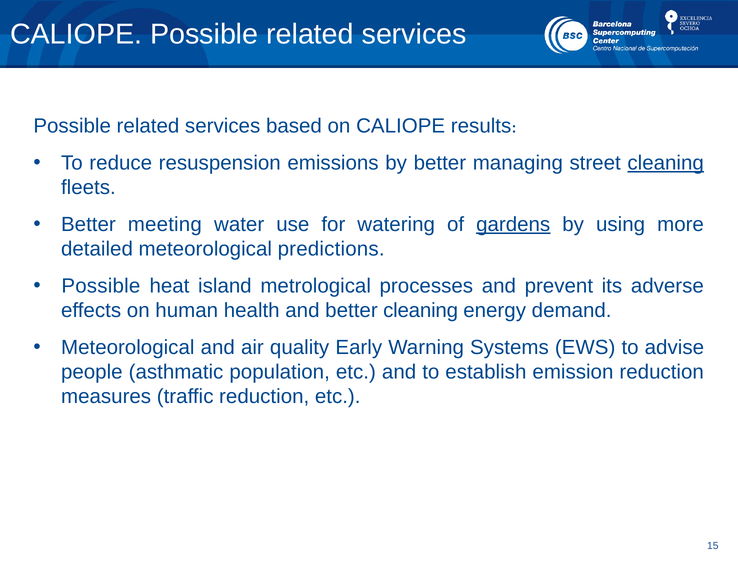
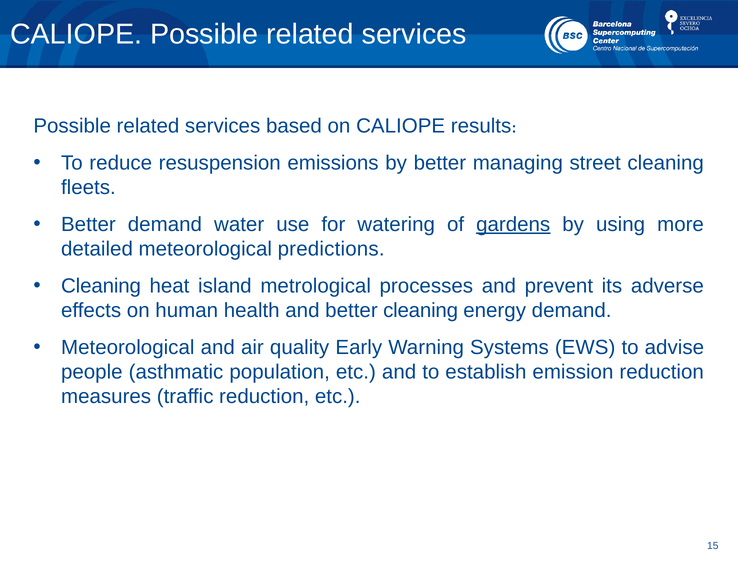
cleaning at (666, 163) underline: present -> none
Better meeting: meeting -> demand
Possible at (101, 286): Possible -> Cleaning
